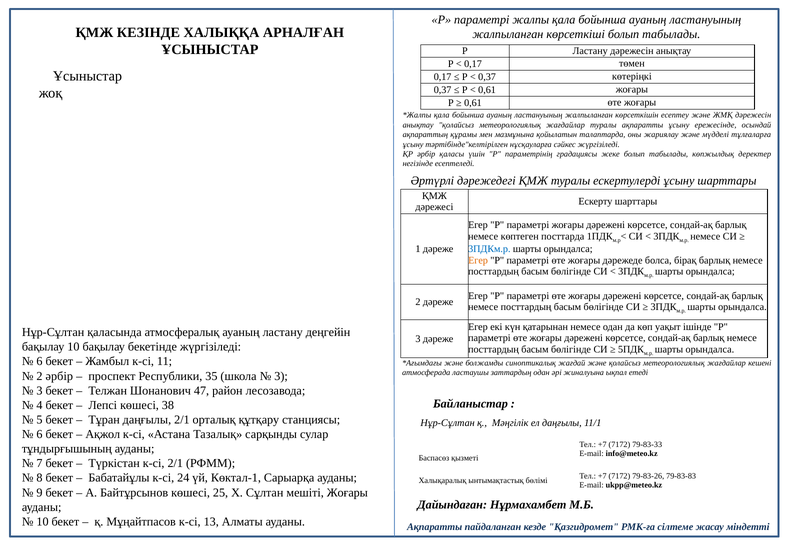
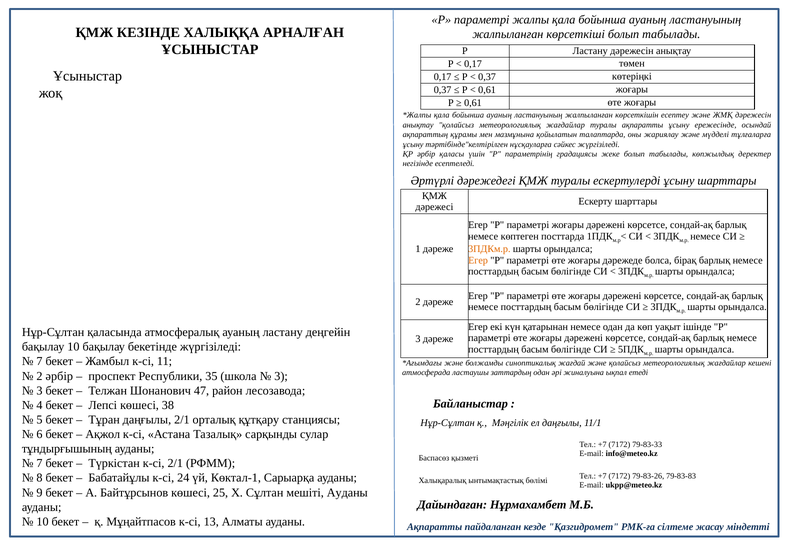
3ПДКм.р colour: blue -> orange
6 at (40, 362): 6 -> 7
мешіті Жоғары: Жоғары -> Ауданы
